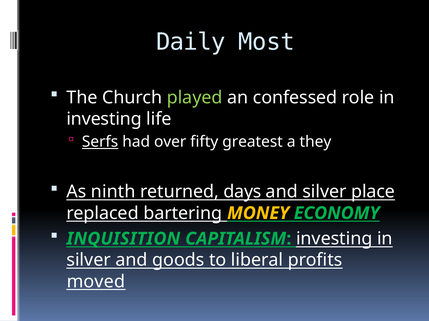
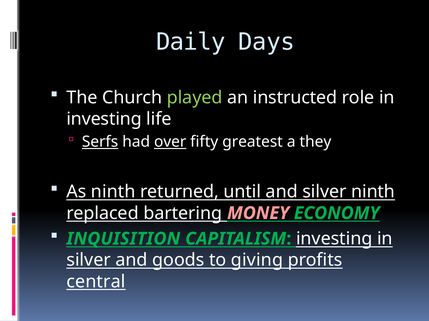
Most: Most -> Days
confessed: confessed -> instructed
over underline: none -> present
days: days -> until
silver place: place -> ninth
MONEY colour: yellow -> pink
liberal: liberal -> giving
moved: moved -> central
